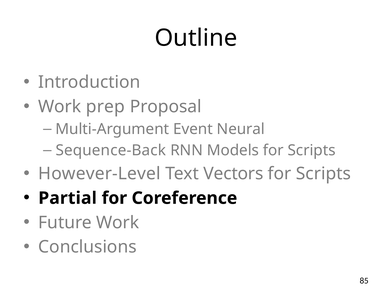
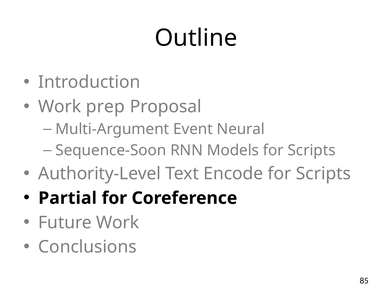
Sequence-Back: Sequence-Back -> Sequence-Soon
However-Level: However-Level -> Authority-Level
Vectors: Vectors -> Encode
